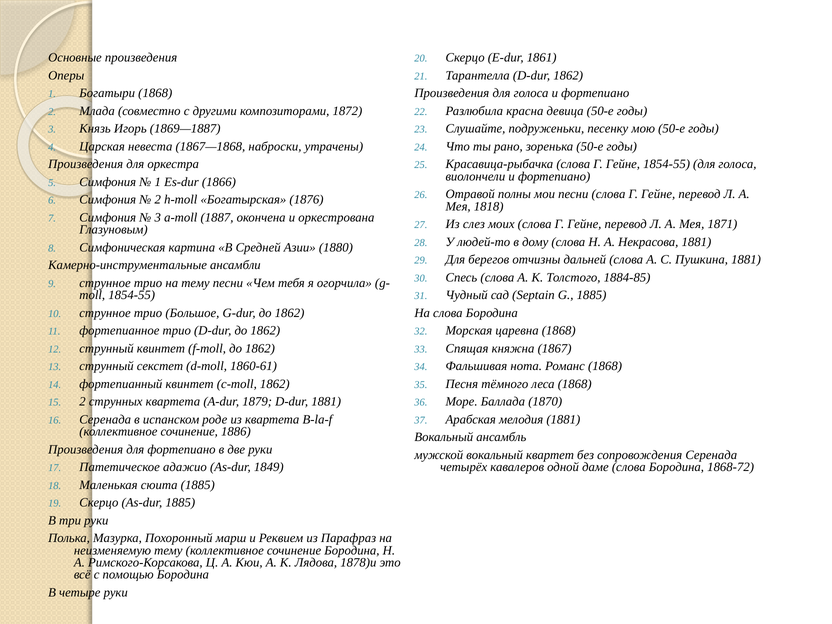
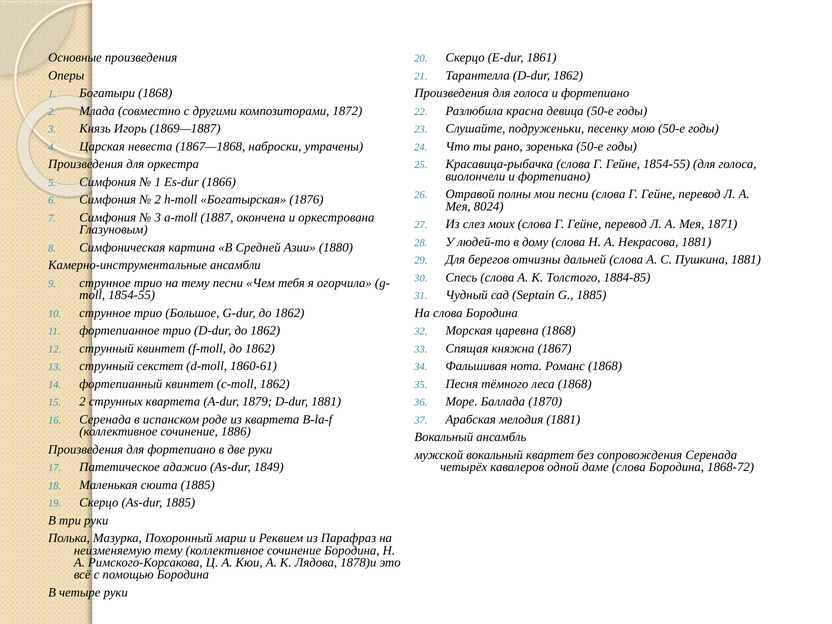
1818: 1818 -> 8024
